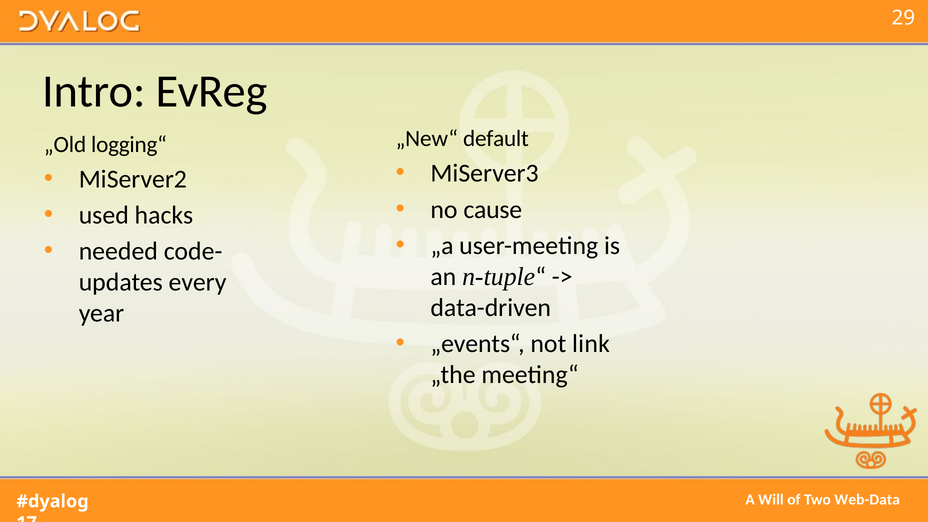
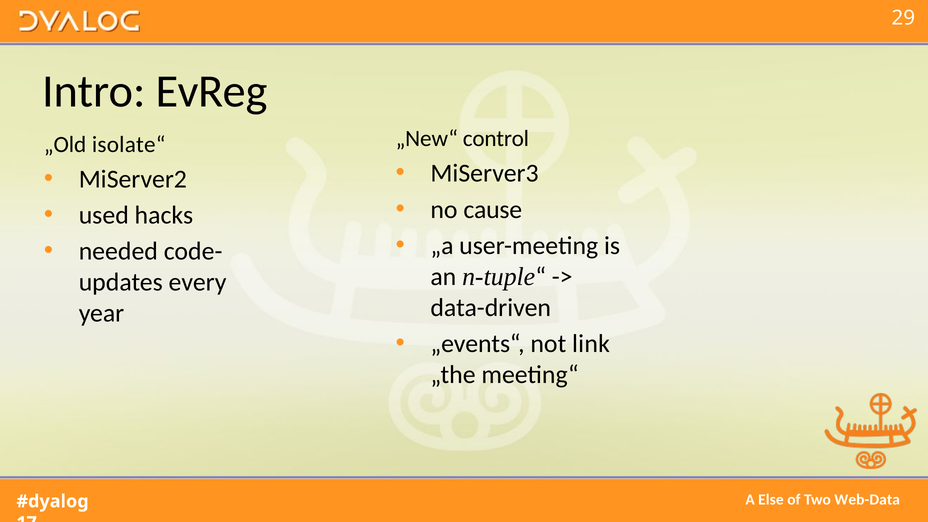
default: default -> control
logging“: logging“ -> isolate“
Will: Will -> Else
